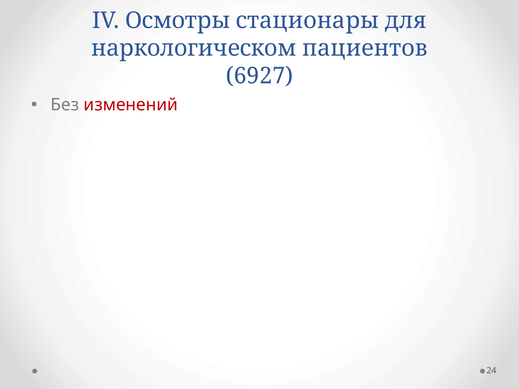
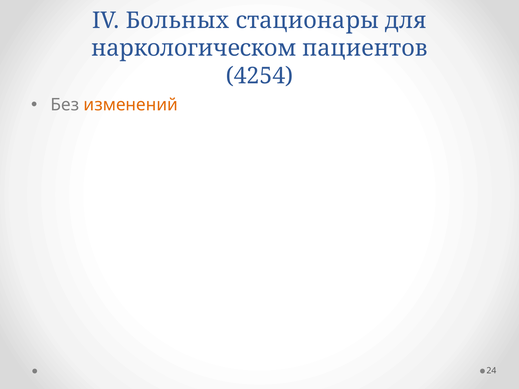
Осмотры: Осмотры -> Больных
6927: 6927 -> 4254
изменений colour: red -> orange
